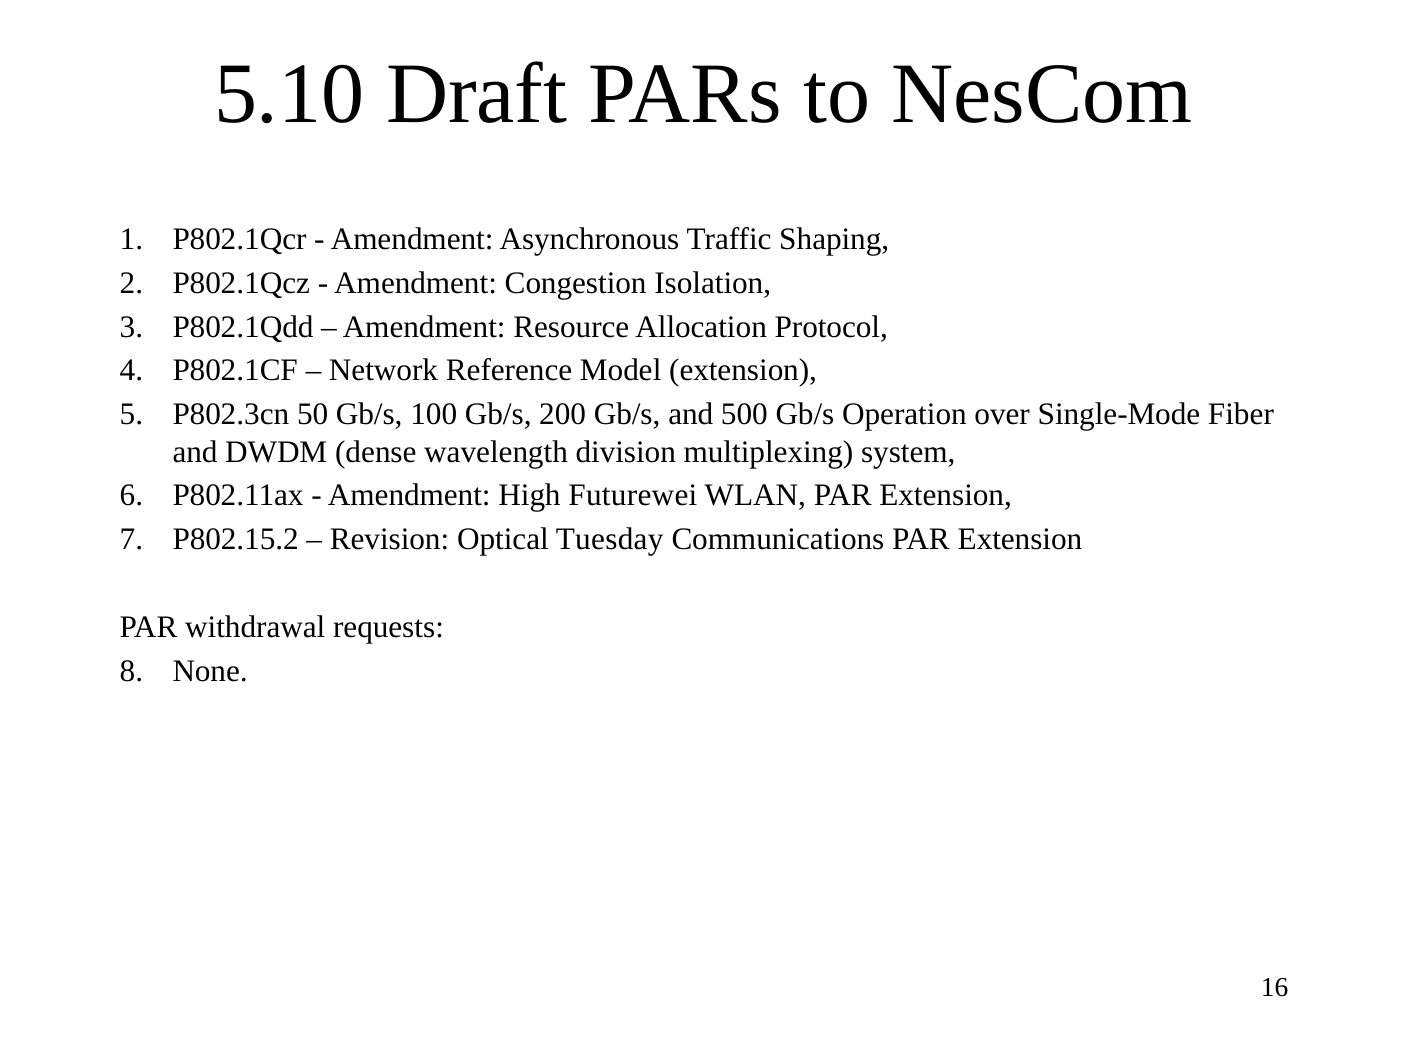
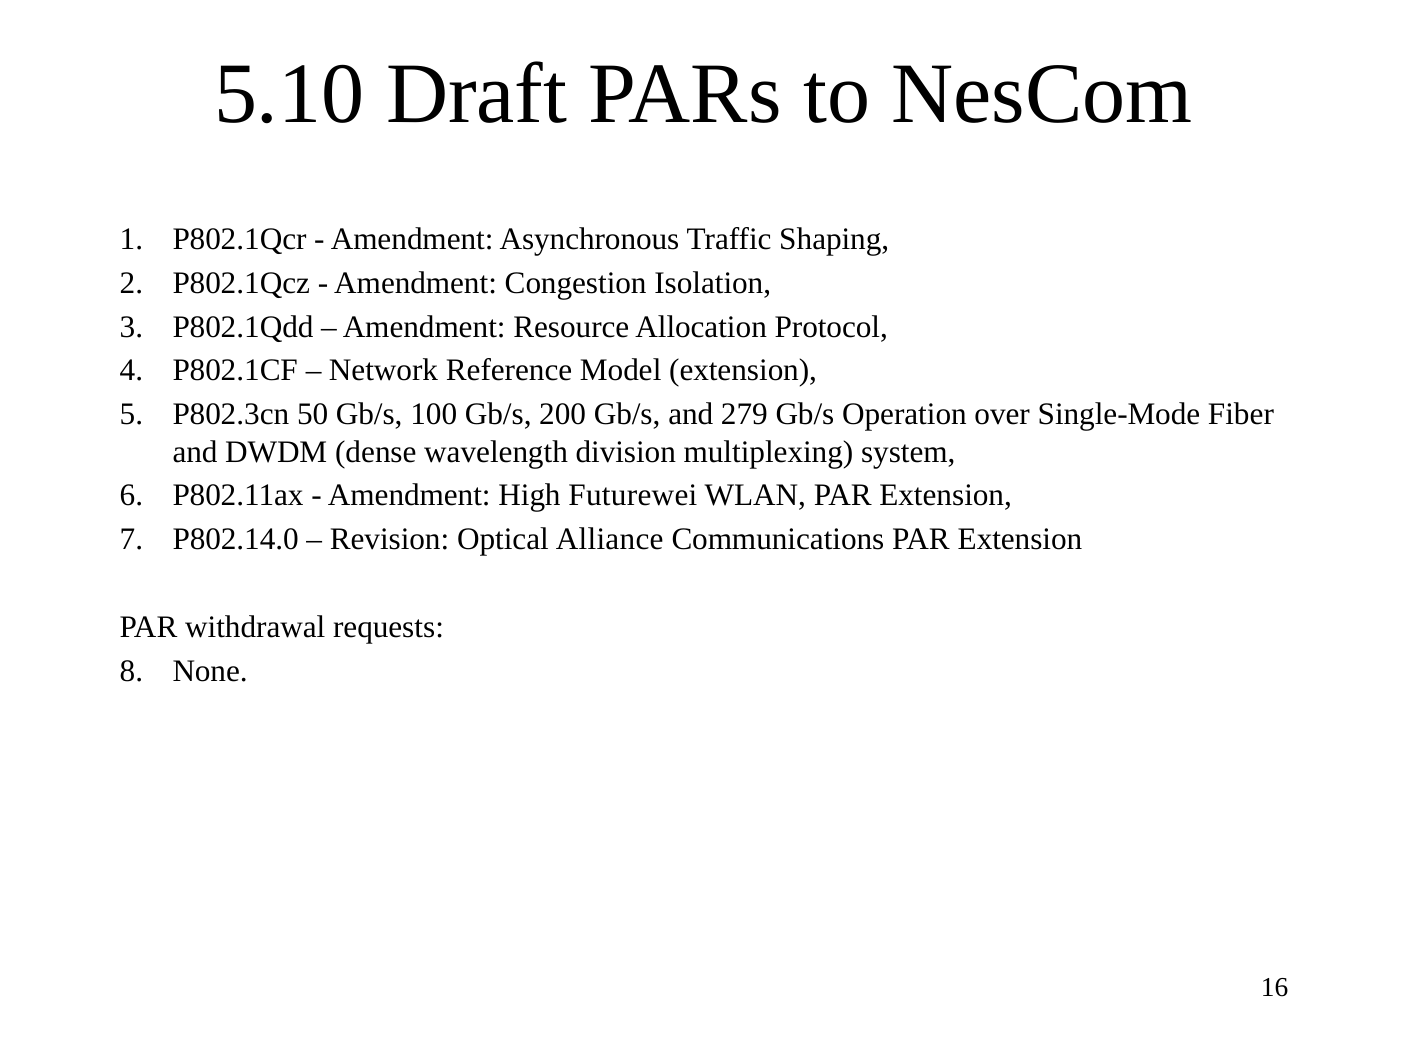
500: 500 -> 279
P802.15.2: P802.15.2 -> P802.14.0
Tuesday: Tuesday -> Alliance
